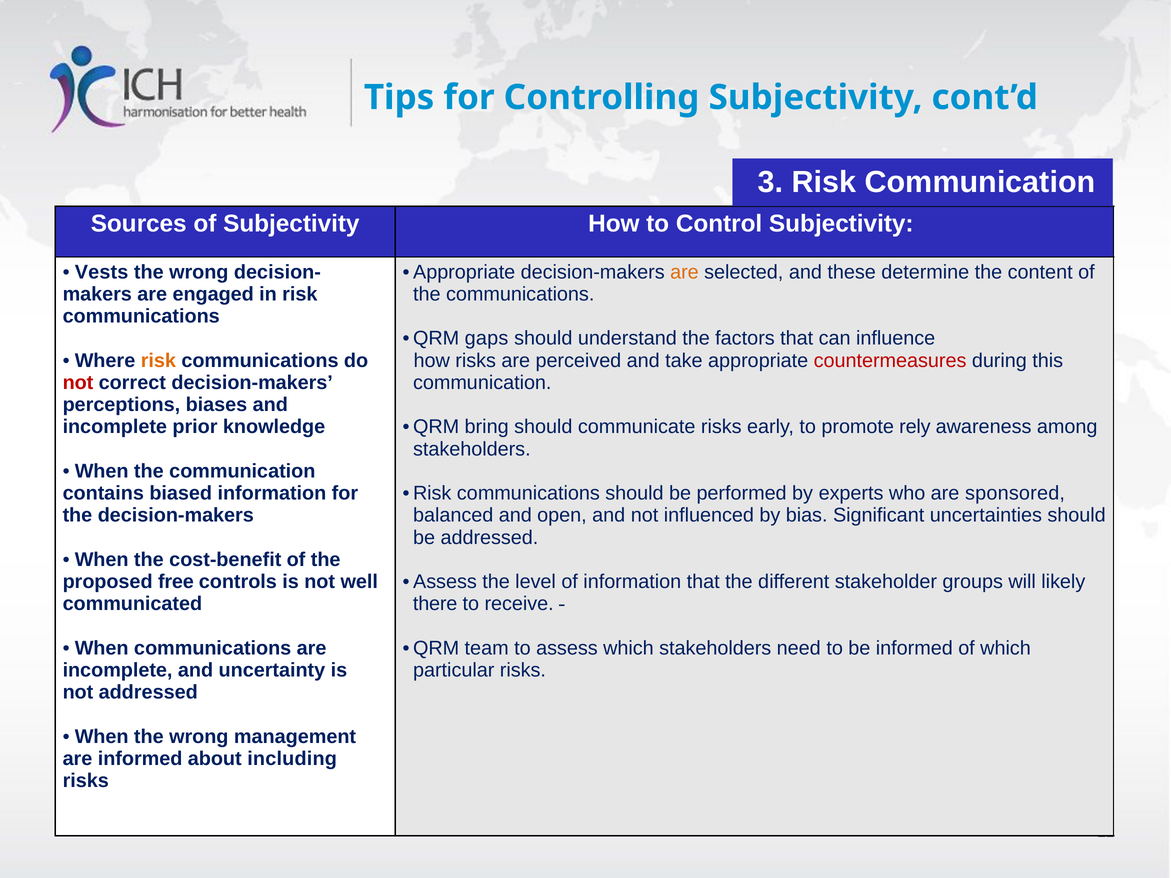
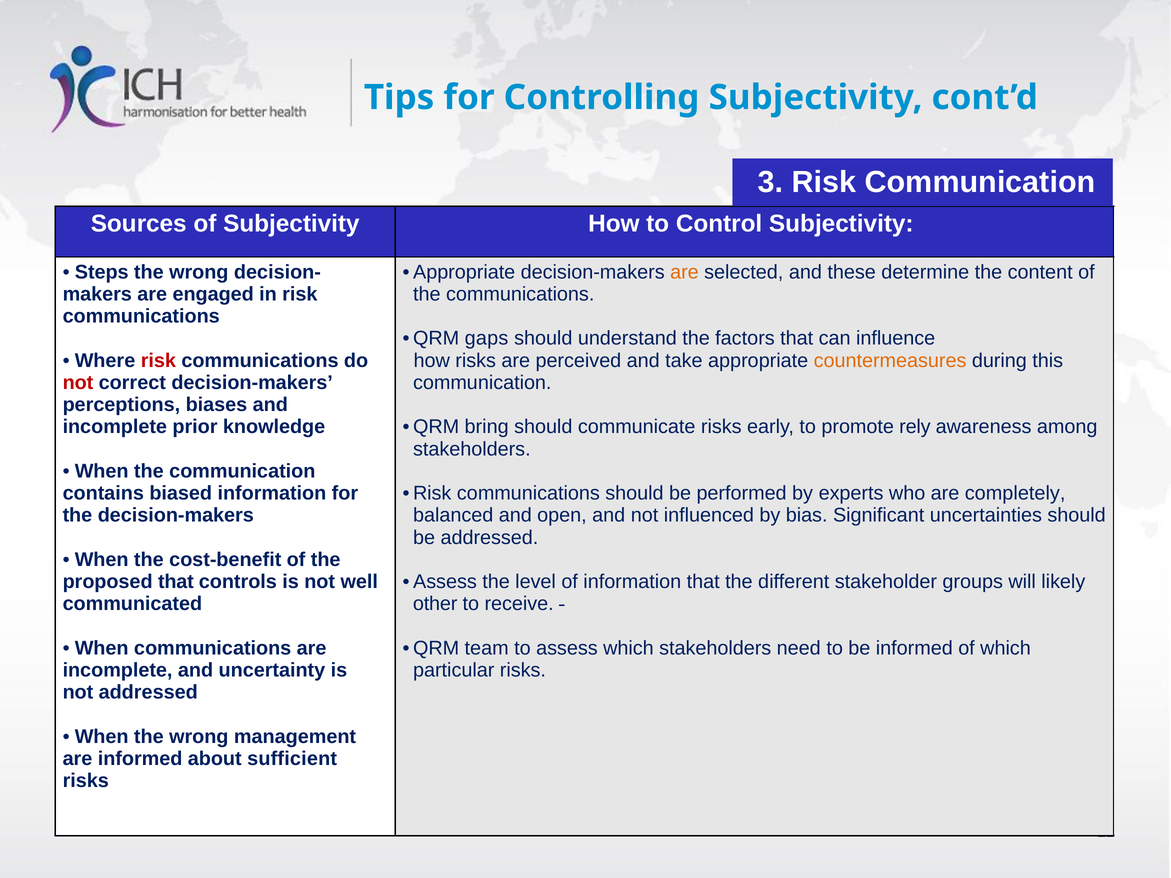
Vests: Vests -> Steps
risk at (158, 361) colour: orange -> red
countermeasures colour: red -> orange
sponsored: sponsored -> completely
proposed free: free -> that
there: there -> other
including: including -> sufficient
